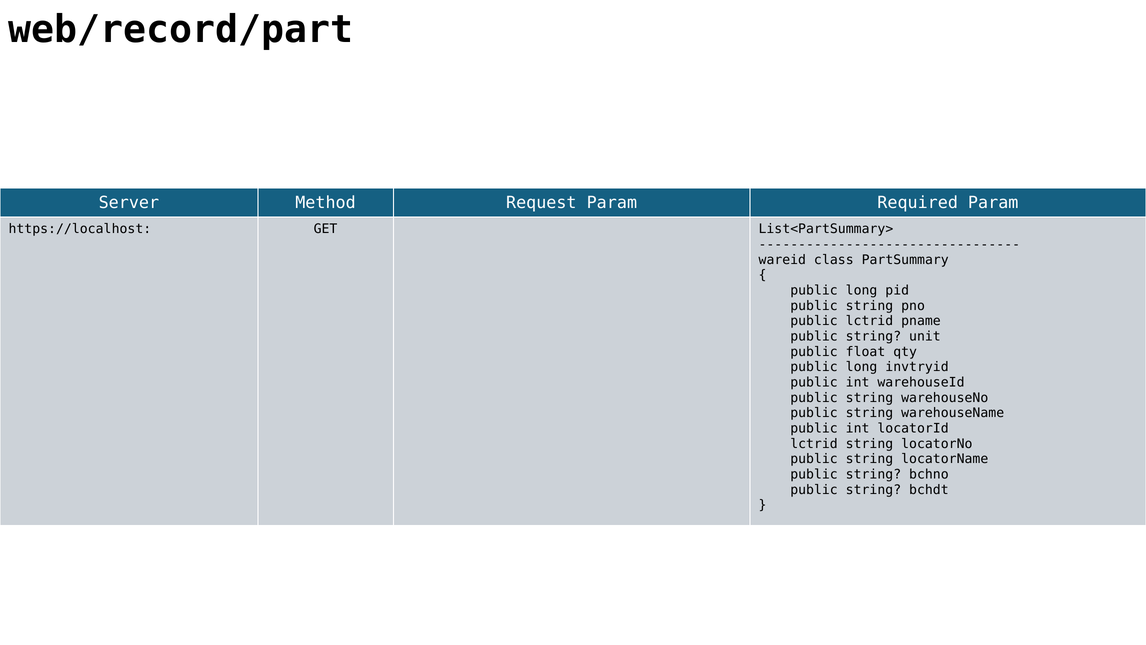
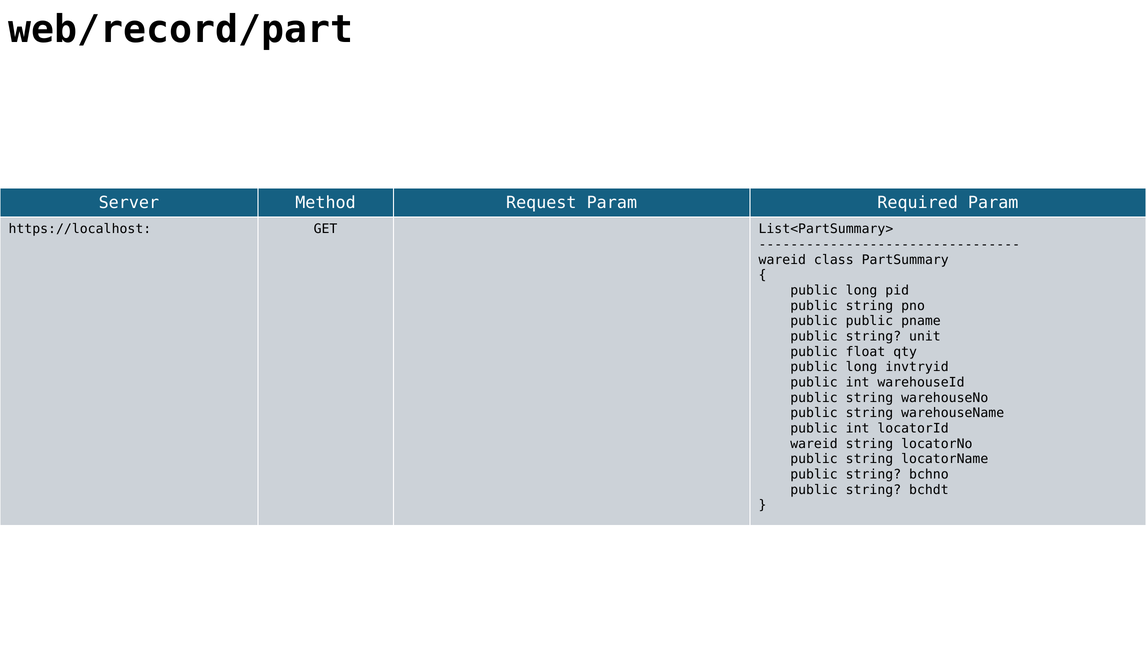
public lctrid: lctrid -> public
lctrid at (814, 444): lctrid -> wareid
